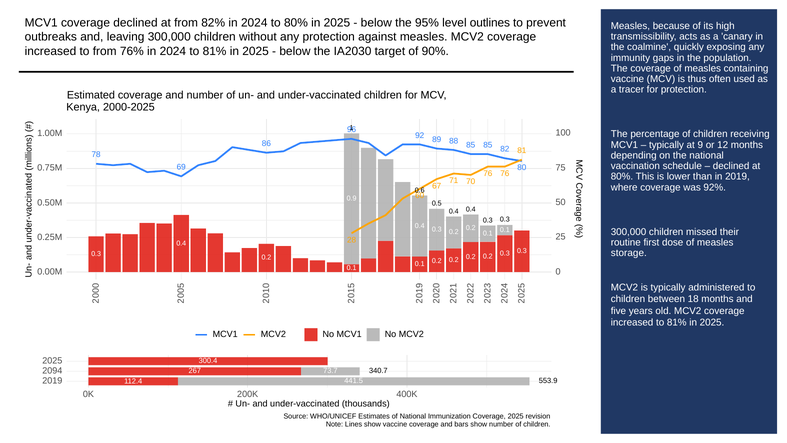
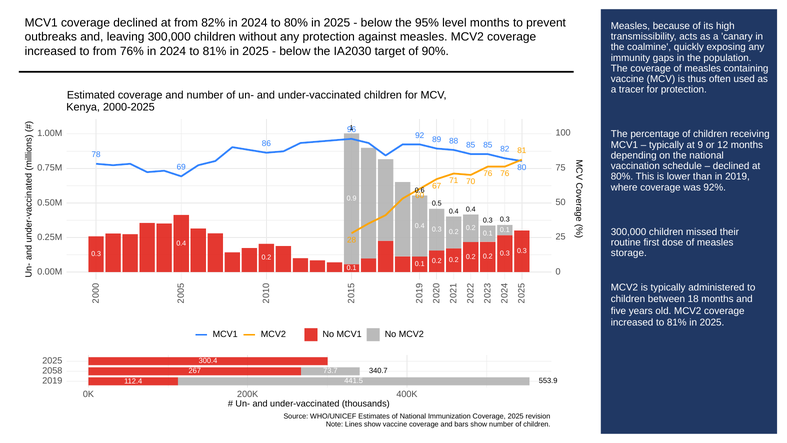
level outlines: outlines -> months
2094: 2094 -> 2058
